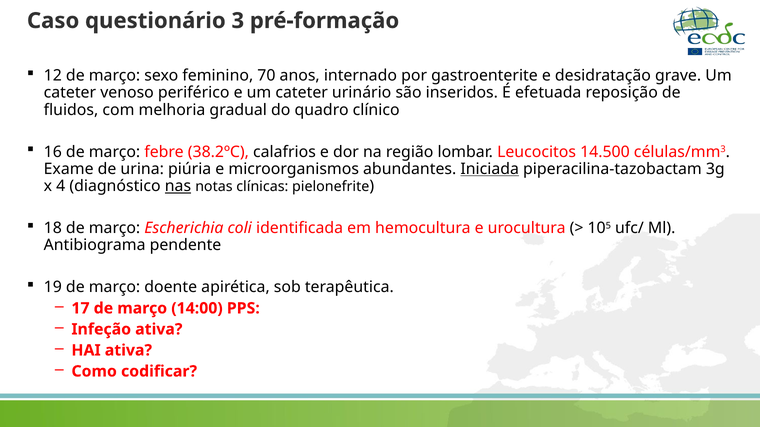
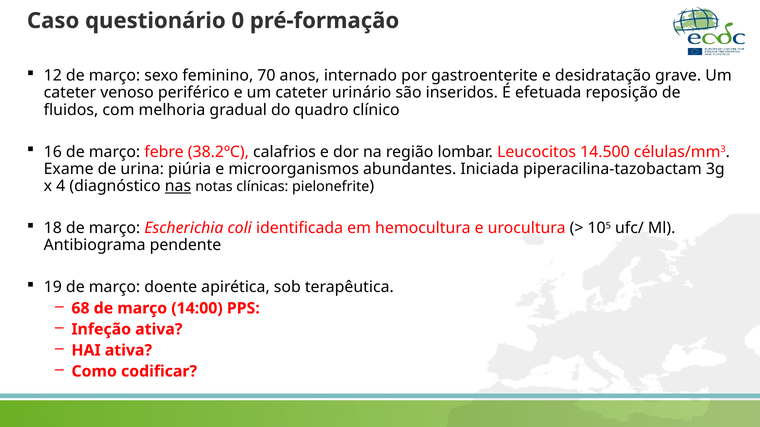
3: 3 -> 0
Iniciada underline: present -> none
17: 17 -> 68
